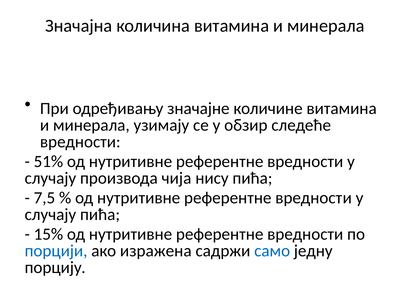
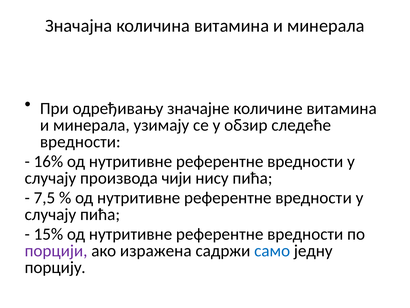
51%: 51% -> 16%
чија: чија -> чиjи
порцији colour: blue -> purple
